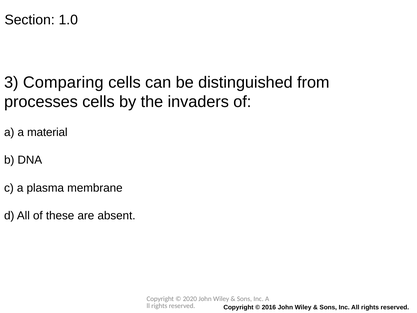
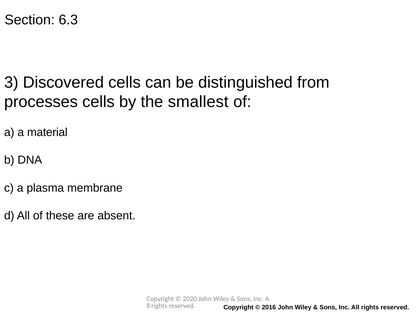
1.0: 1.0 -> 6.3
Comparing: Comparing -> Discovered
invaders: invaders -> smallest
